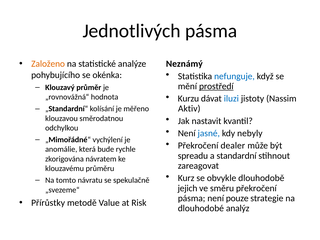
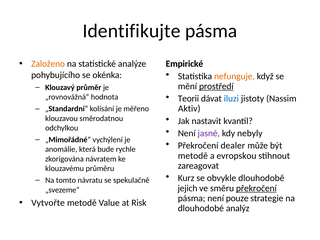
Jednotlivých: Jednotlivých -> Identifikujte
Neznámý: Neznámý -> Empirické
nefunguje colour: blue -> orange
Kurzu: Kurzu -> Teorii
jasné colour: blue -> purple
spreadu at (193, 156): spreadu -> metodě
standardní: standardní -> evropskou
překročení at (256, 188) underline: none -> present
Přírůstky: Přírůstky -> Vytvořte
